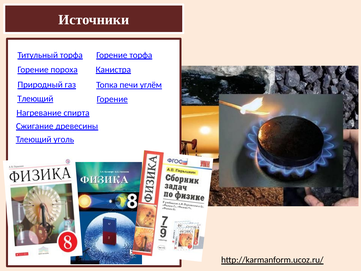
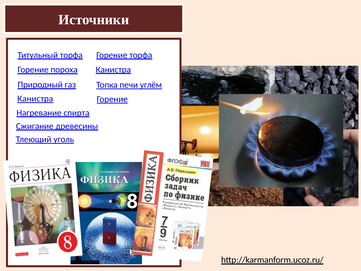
Тлеющий at (35, 99): Тлеющий -> Канистра
